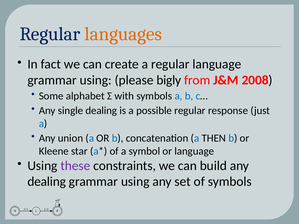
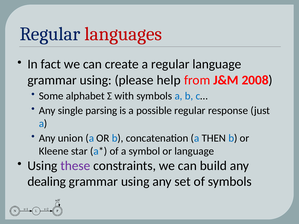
languages colour: orange -> red
bigly: bigly -> help
single dealing: dealing -> parsing
